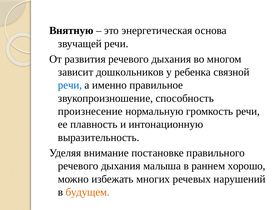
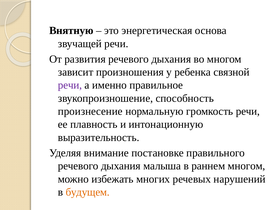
дошкольников: дошкольников -> произношения
речи at (70, 85) colour: blue -> purple
раннем хорошо: хорошо -> многом
